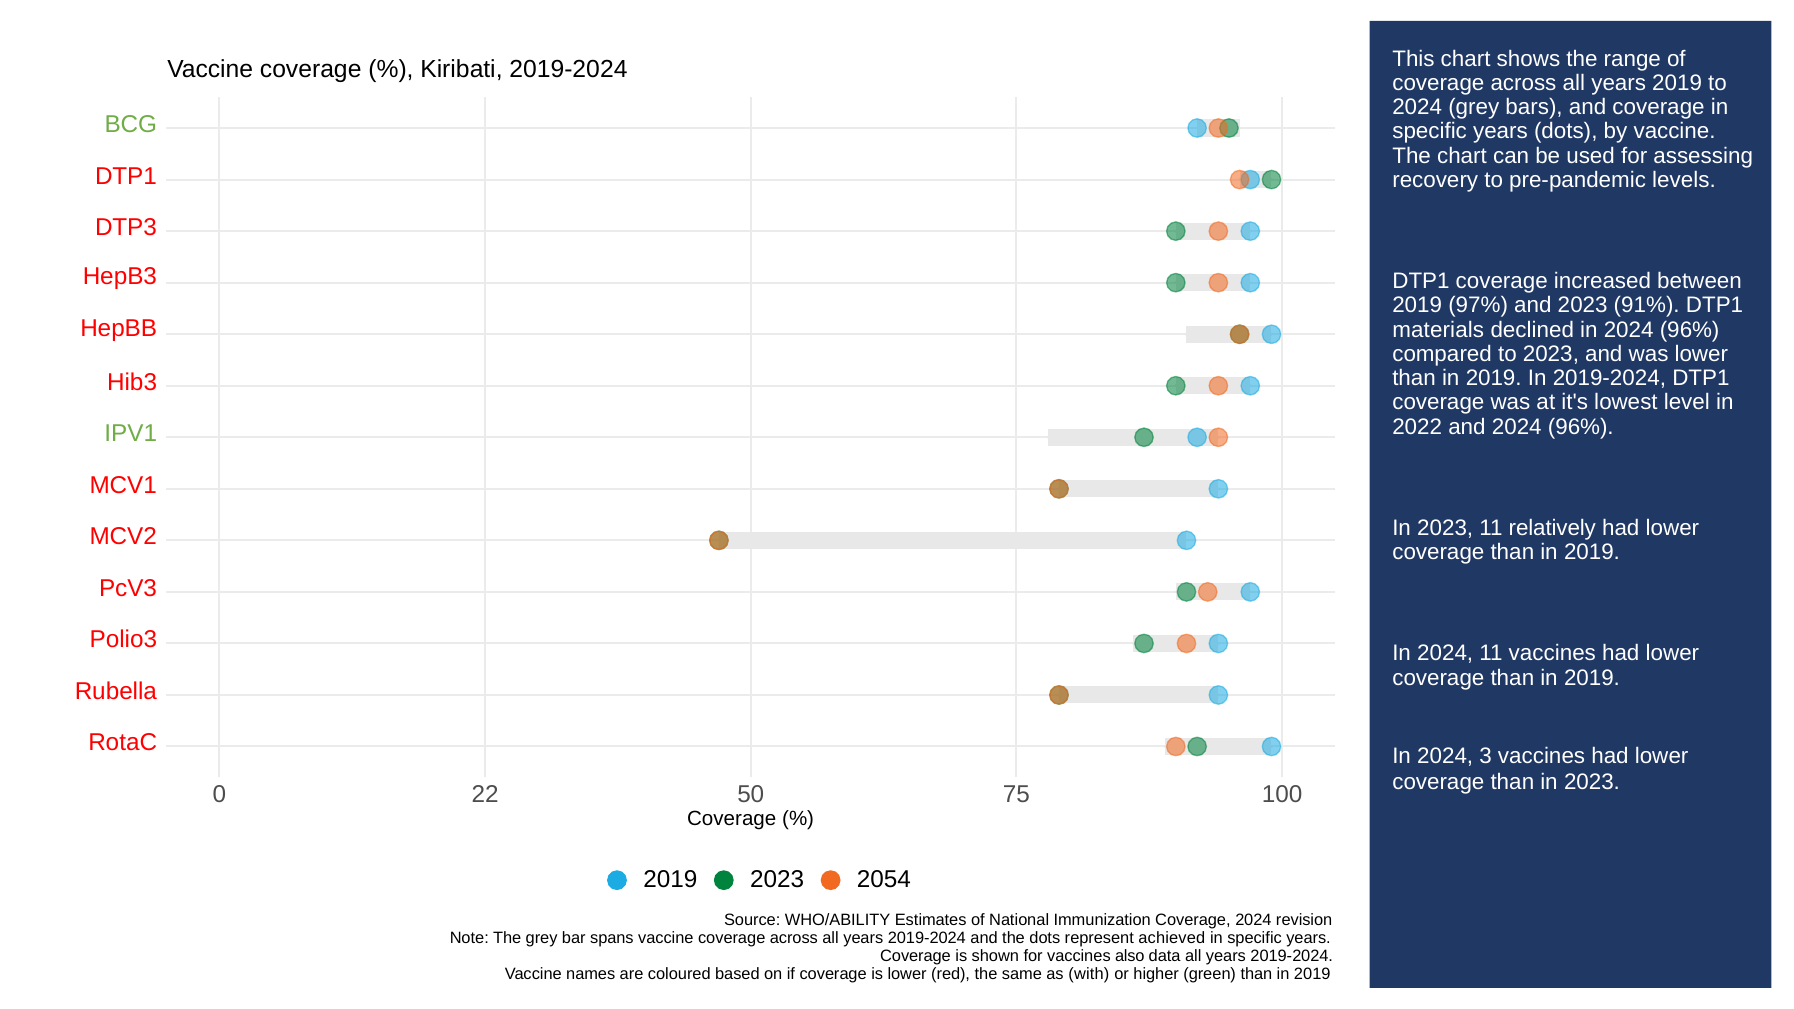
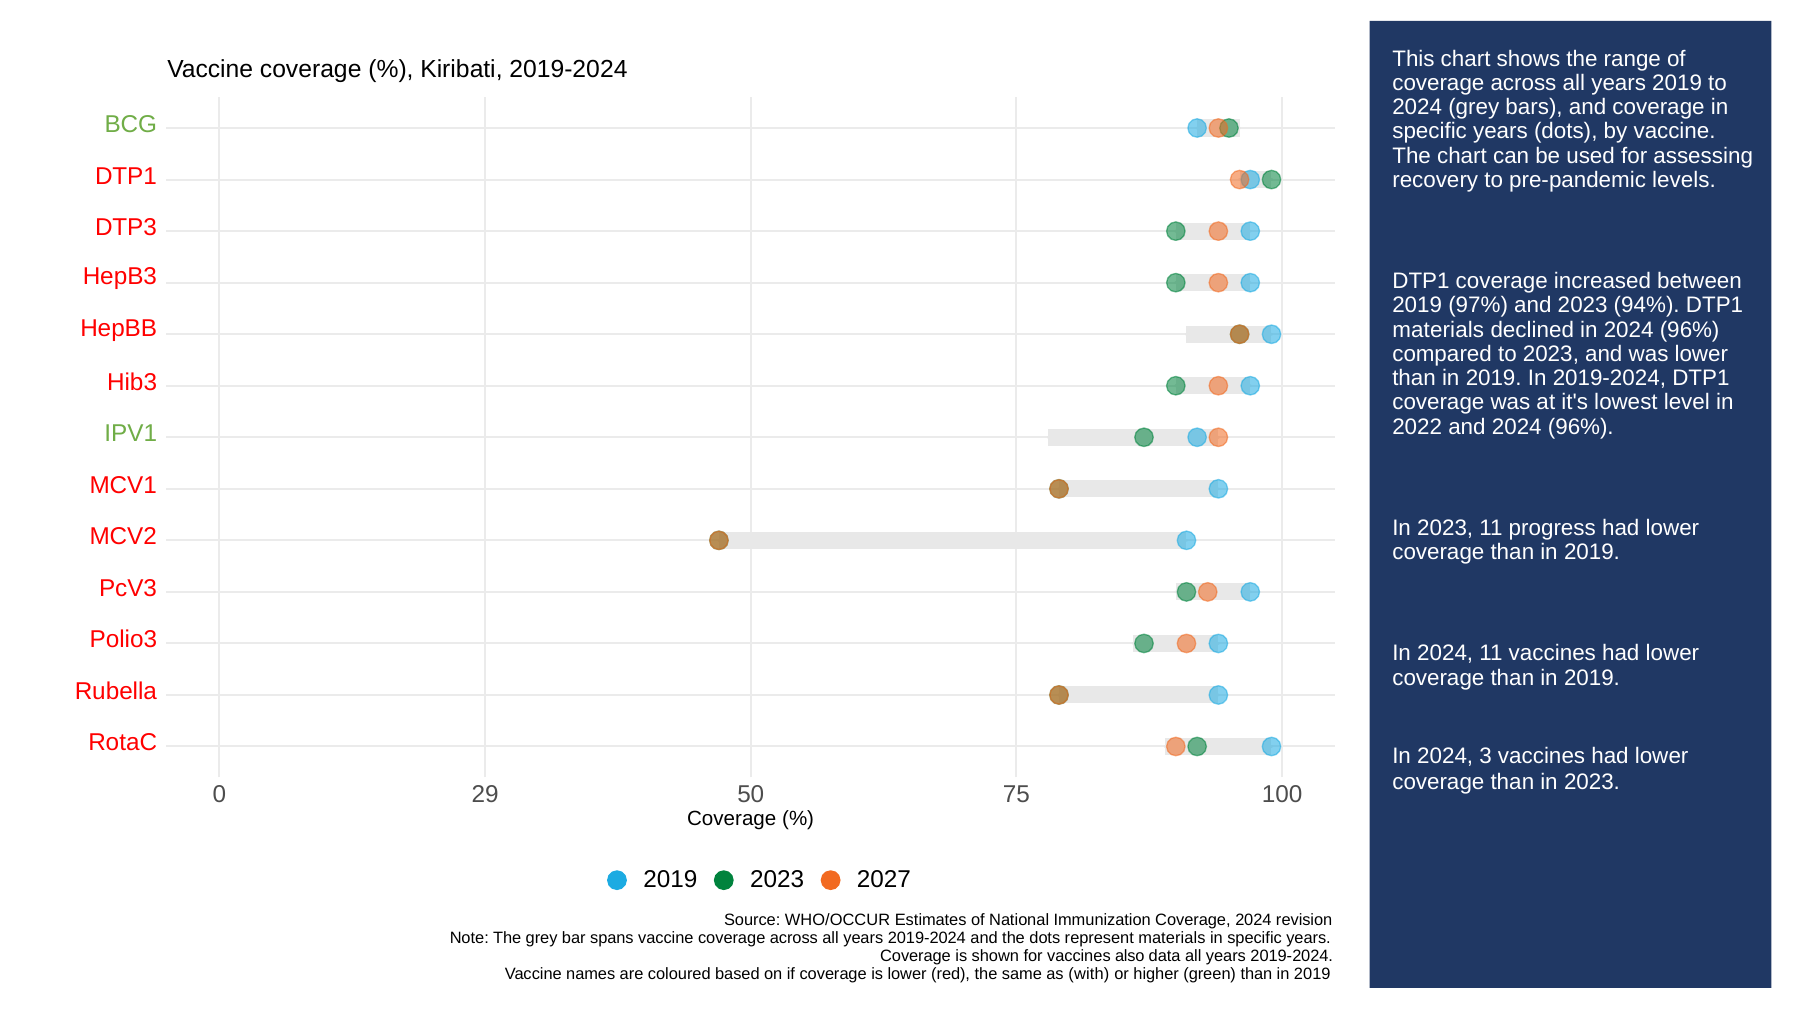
91%: 91% -> 94%
relatively: relatively -> progress
22: 22 -> 29
2054: 2054 -> 2027
WHO/ABILITY: WHO/ABILITY -> WHO/OCCUR
represent achieved: achieved -> materials
